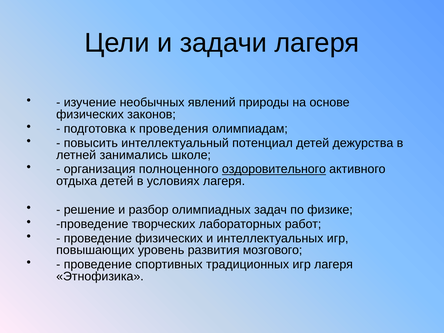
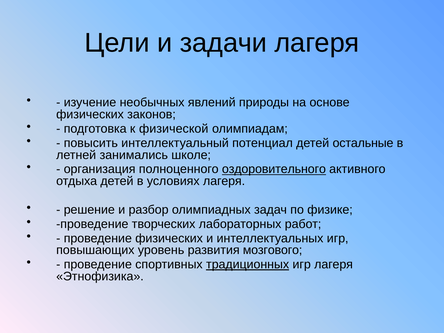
проведения: проведения -> физической
дежурства: дежурства -> остальные
традиционных underline: none -> present
